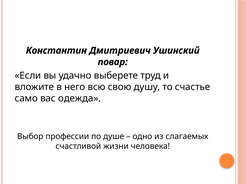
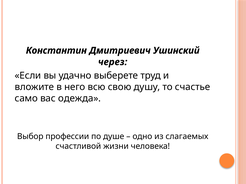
повар: повар -> через
